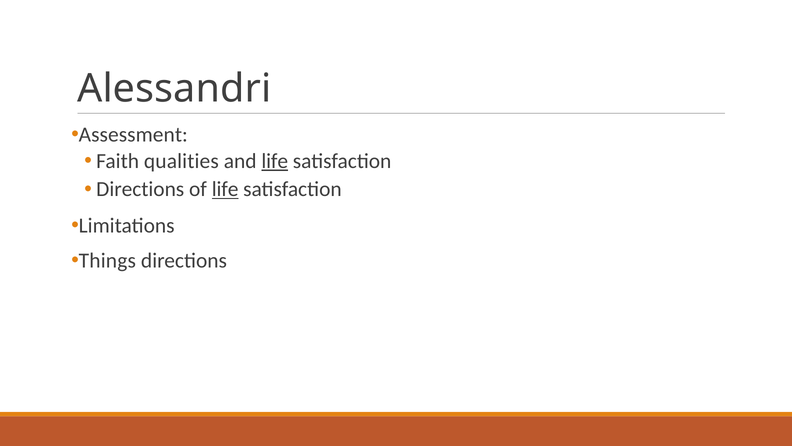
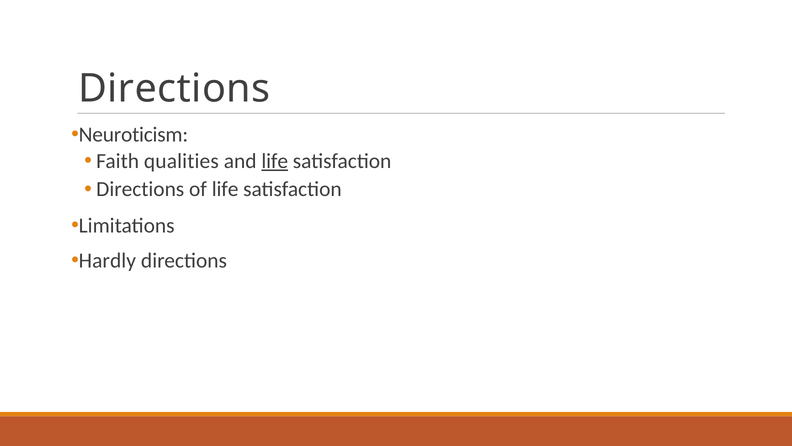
Alessandri at (174, 89): Alessandri -> Directions
Assessment: Assessment -> Neuroticism
life at (225, 189) underline: present -> none
Things: Things -> Hardly
